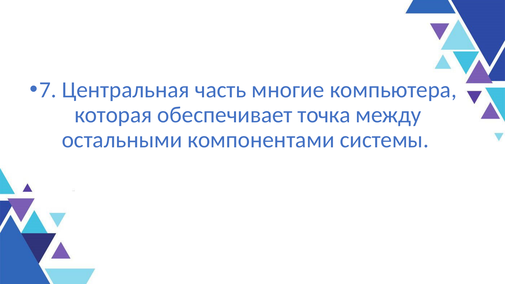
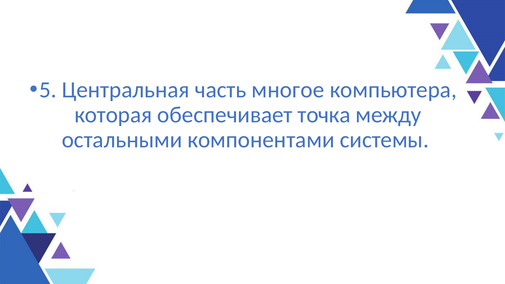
7: 7 -> 5
многие: многие -> многое
